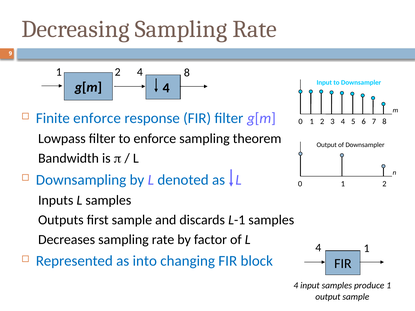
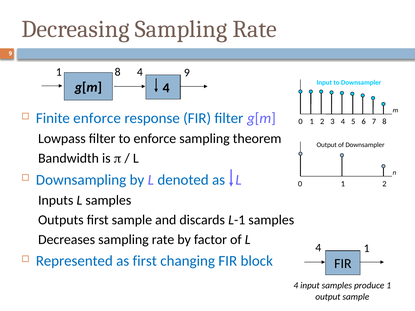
2 at (118, 72): 2 -> 8
4 8: 8 -> 9
as into: into -> first
